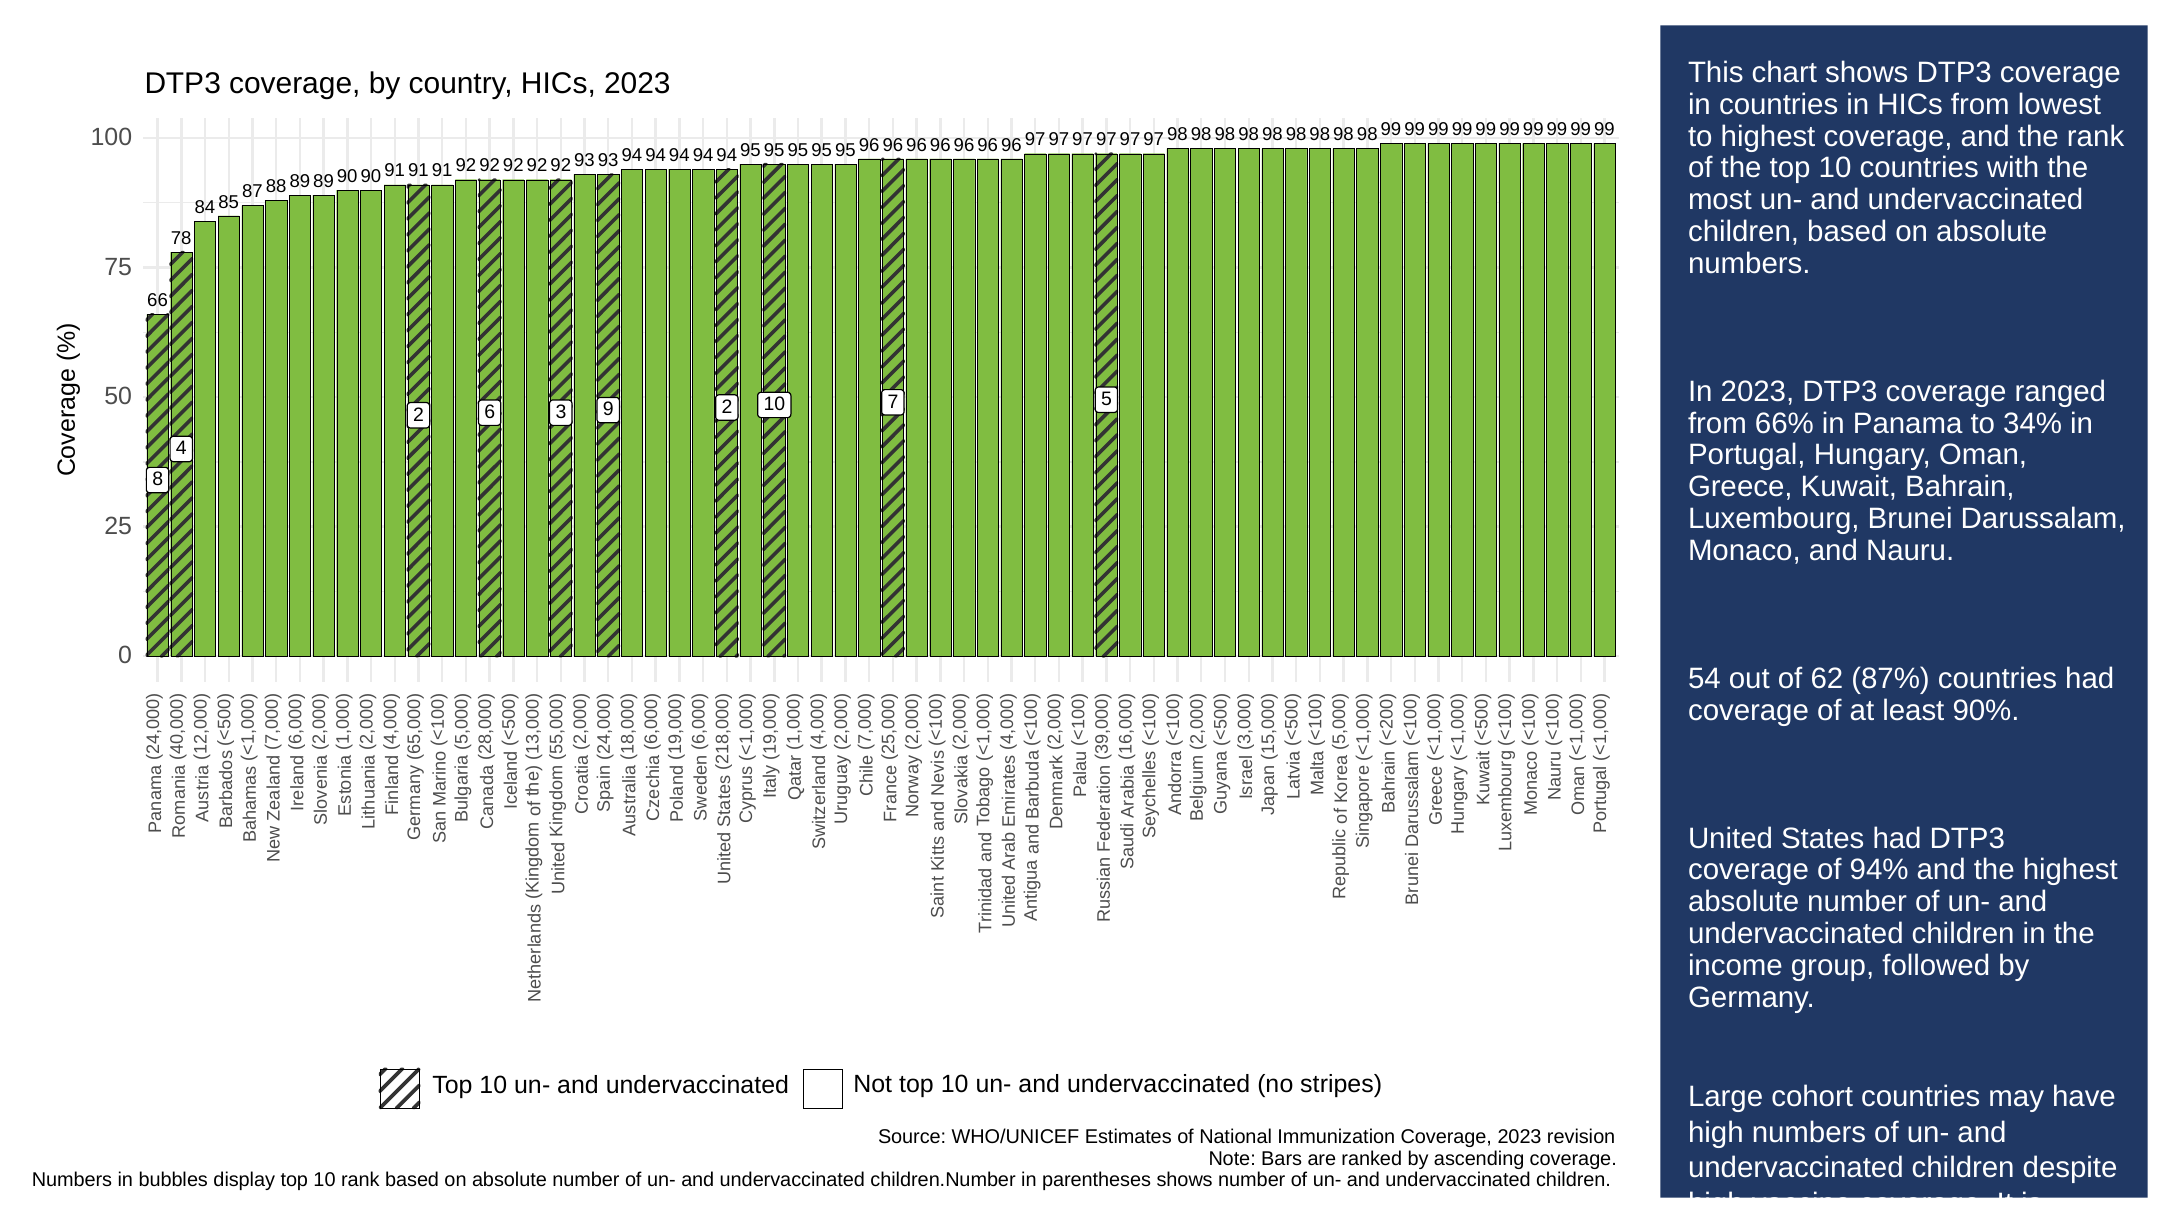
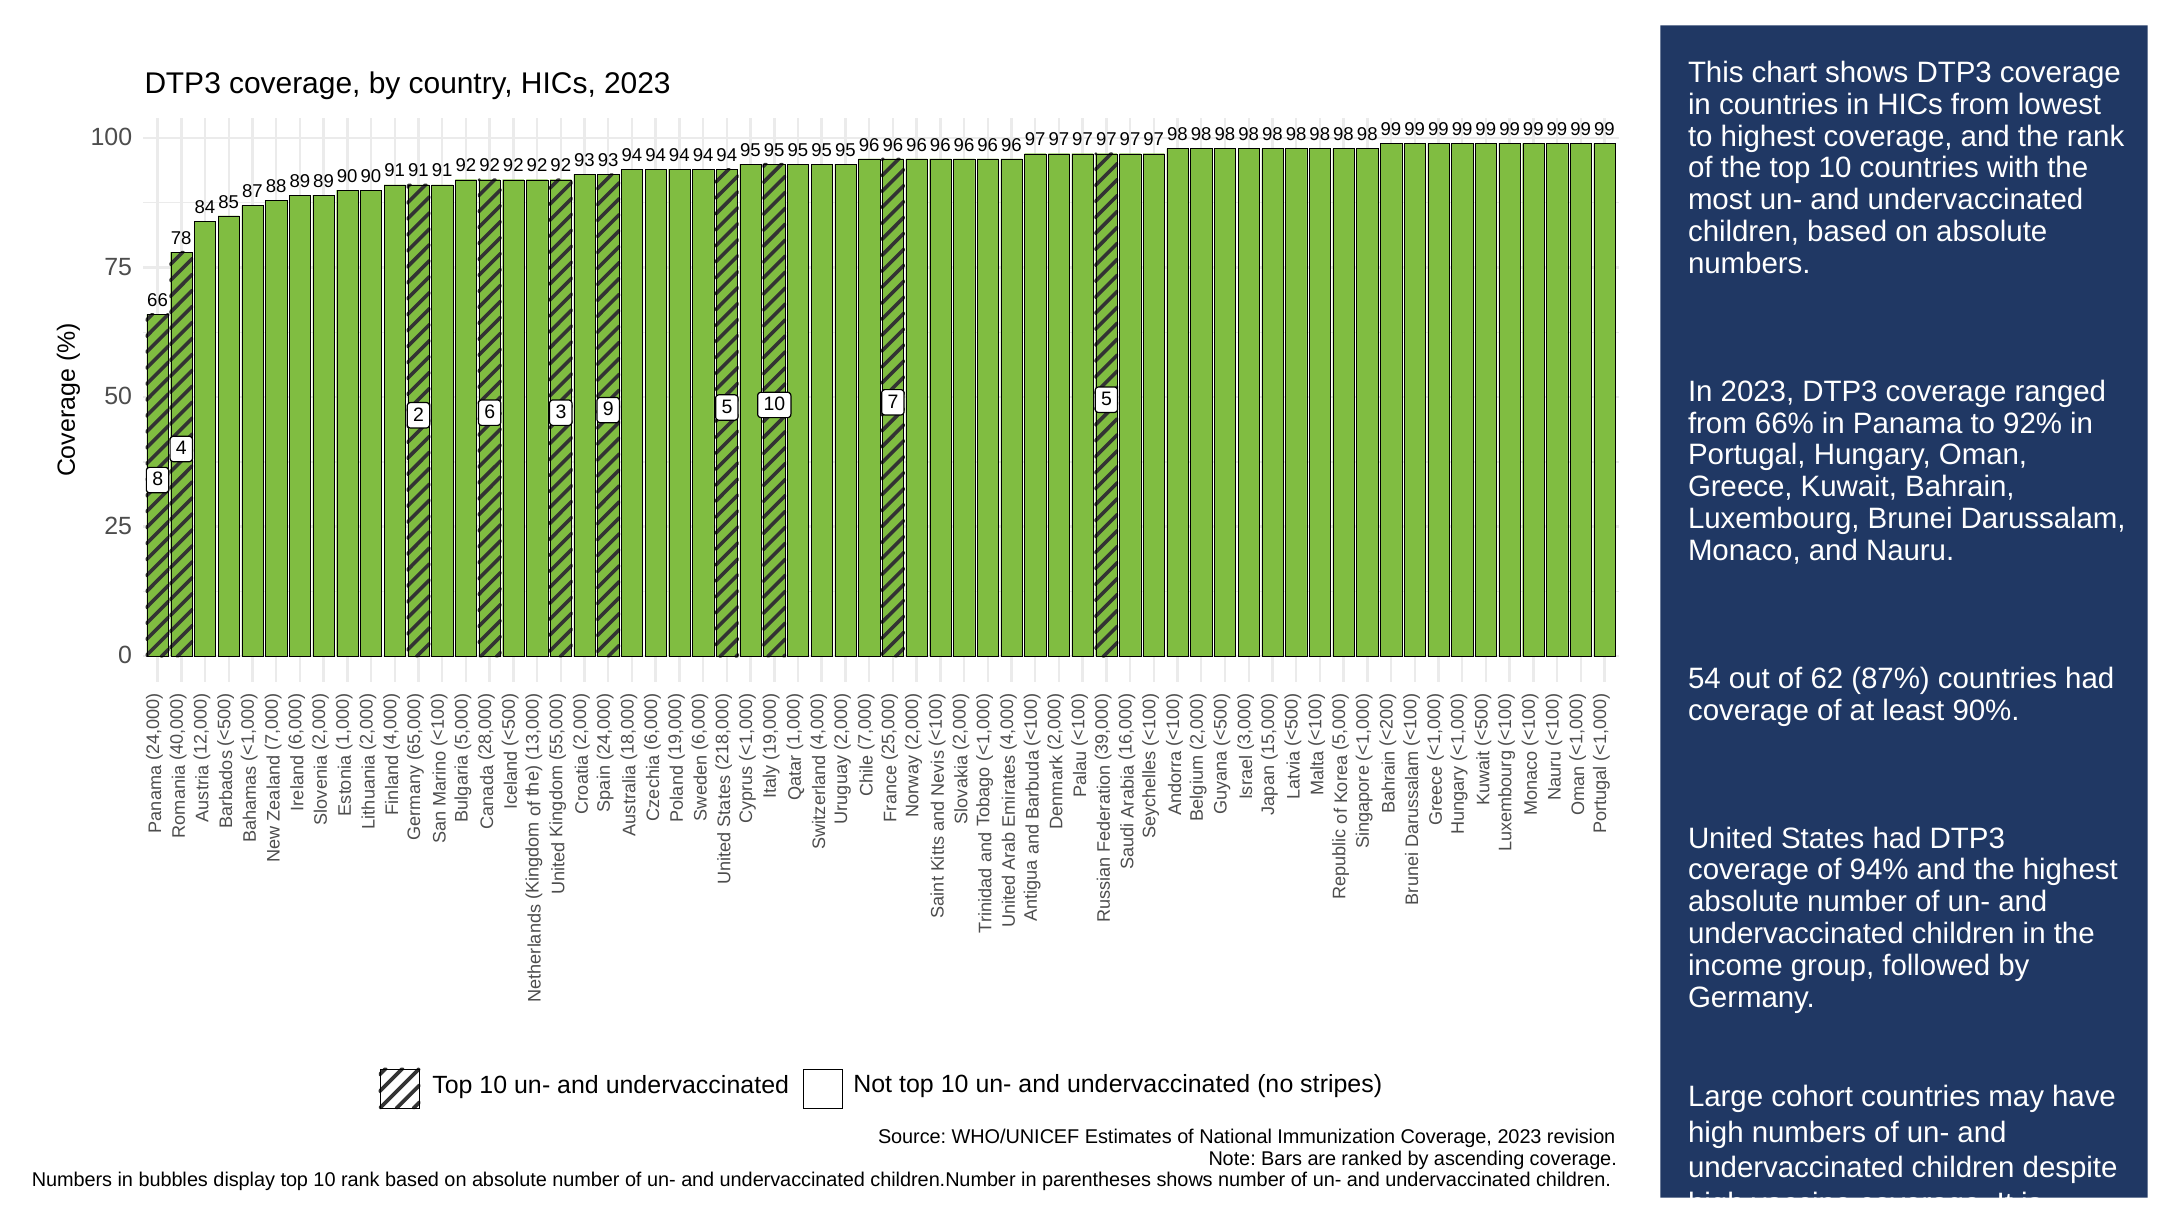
9 2: 2 -> 5
34%: 34% -> 92%
